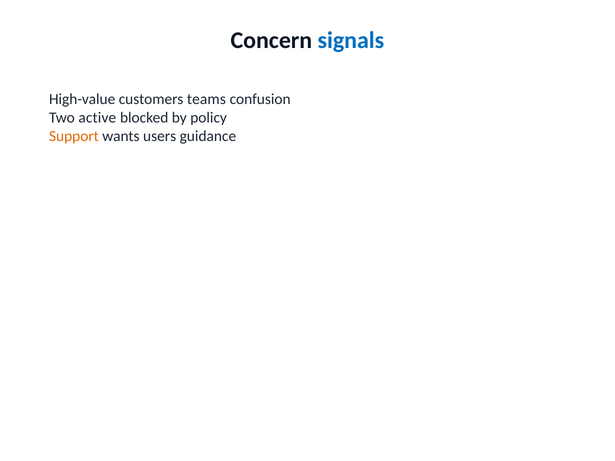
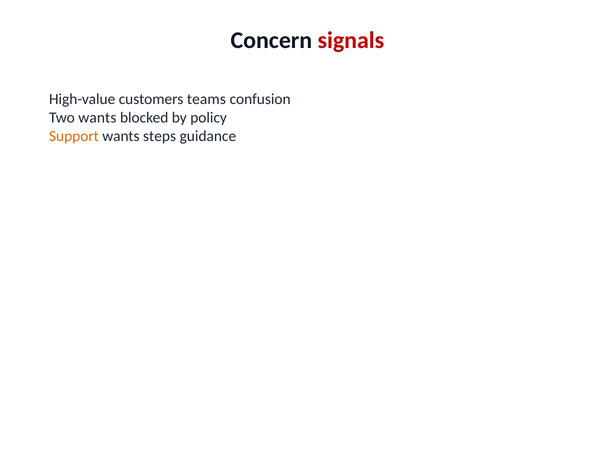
signals colour: blue -> red
Two active: active -> wants
users: users -> steps
